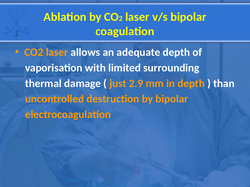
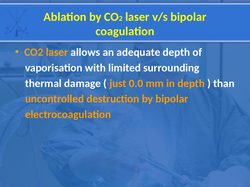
2.9: 2.9 -> 0.0
